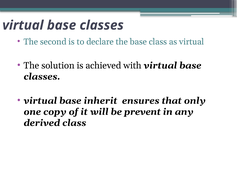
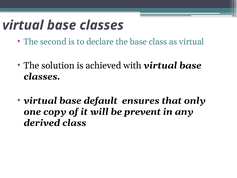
inherit: inherit -> default
